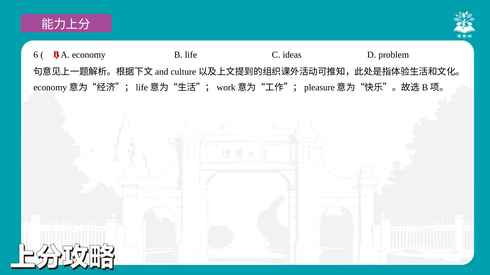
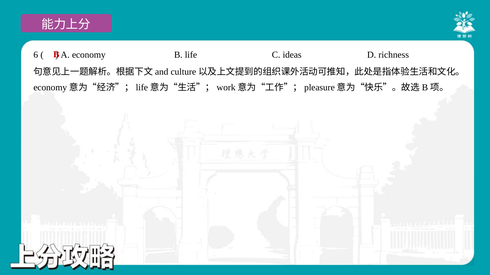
problem: problem -> richness
